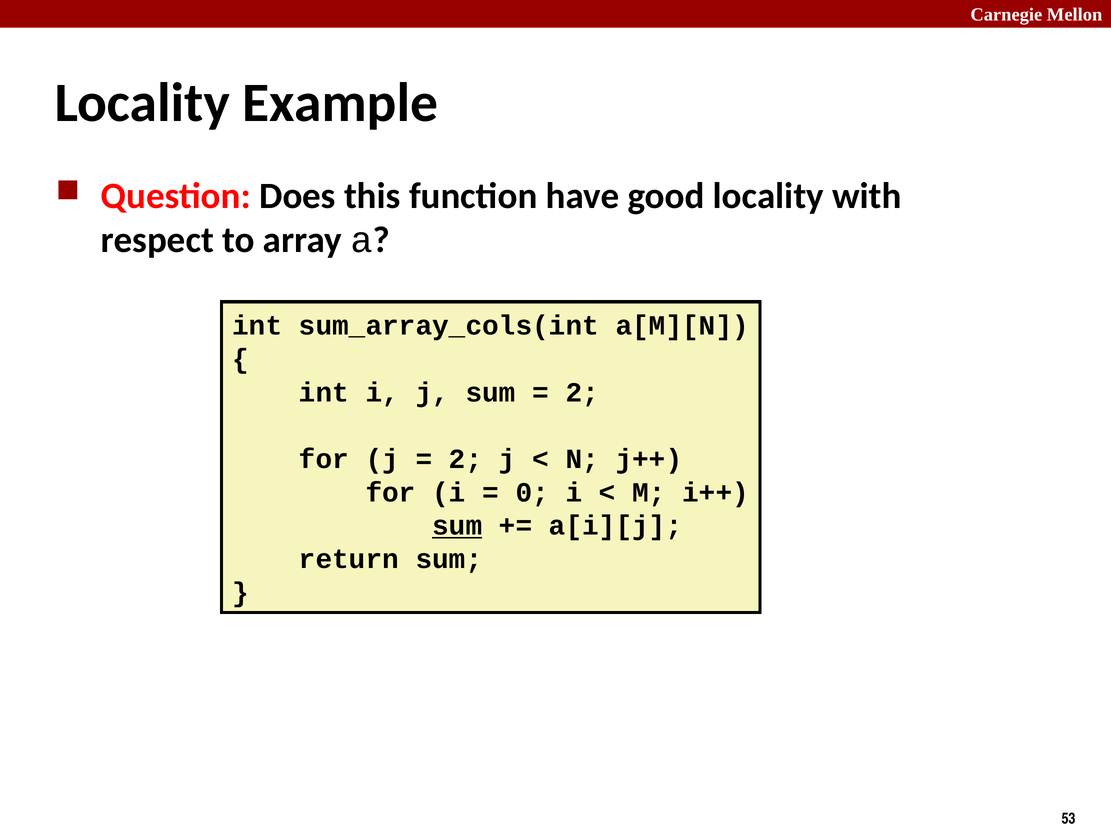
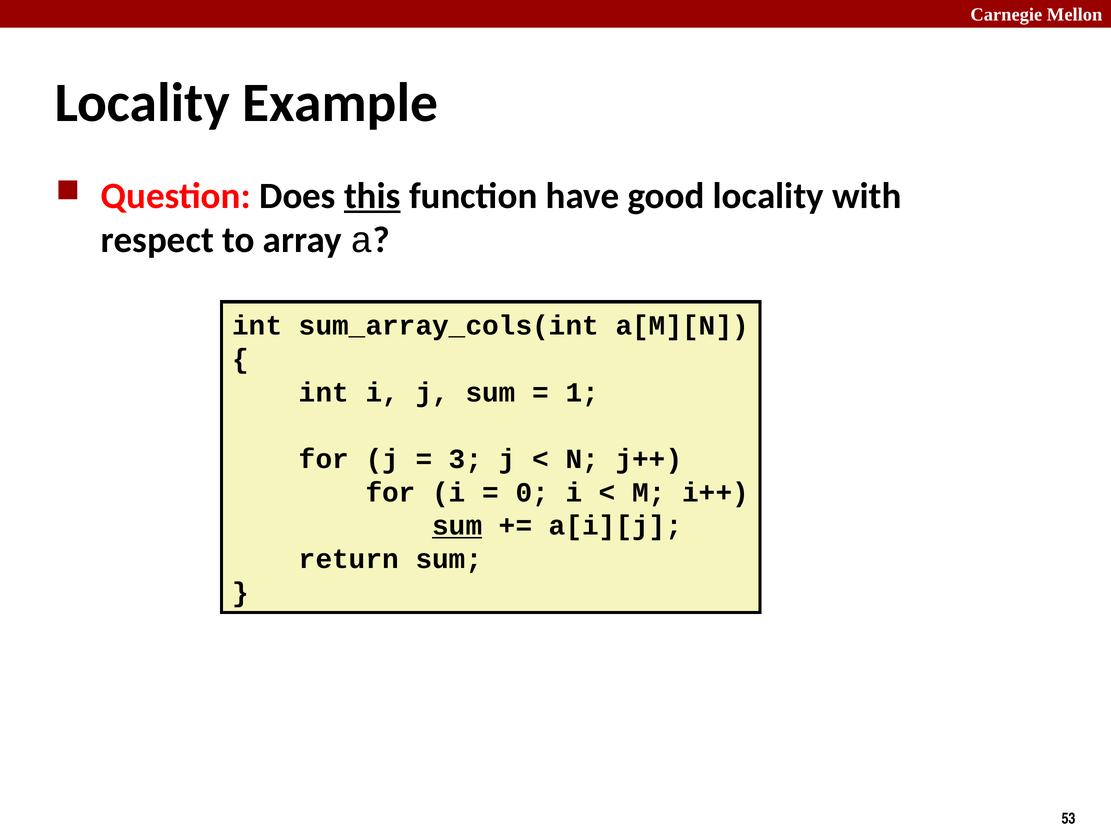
this underline: none -> present
2 at (582, 393): 2 -> 1
2 at (466, 459): 2 -> 3
